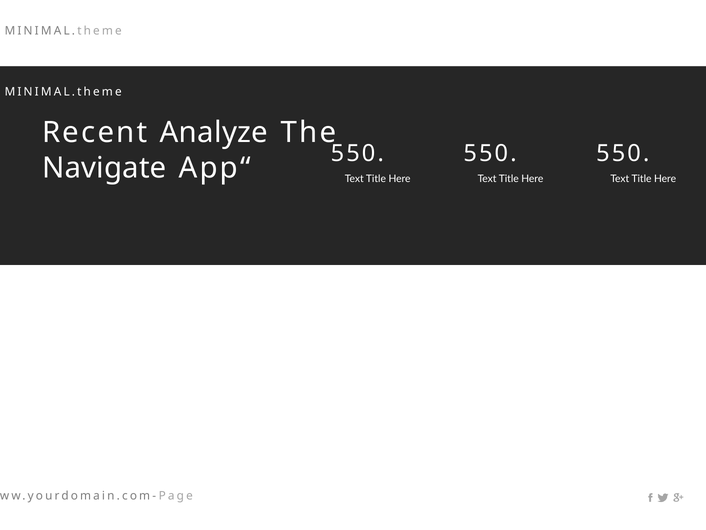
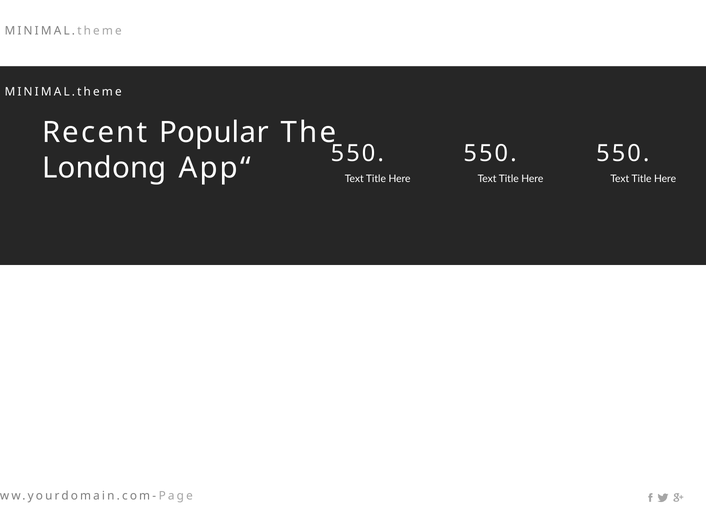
Analyze: Analyze -> Popular
Navigate: Navigate -> Londong
